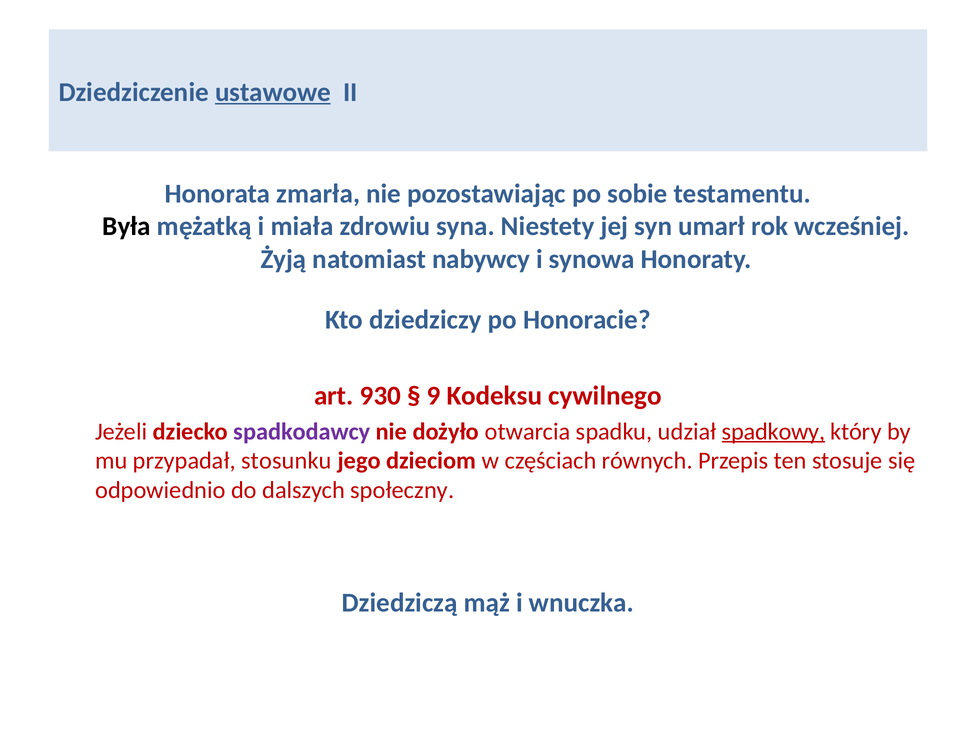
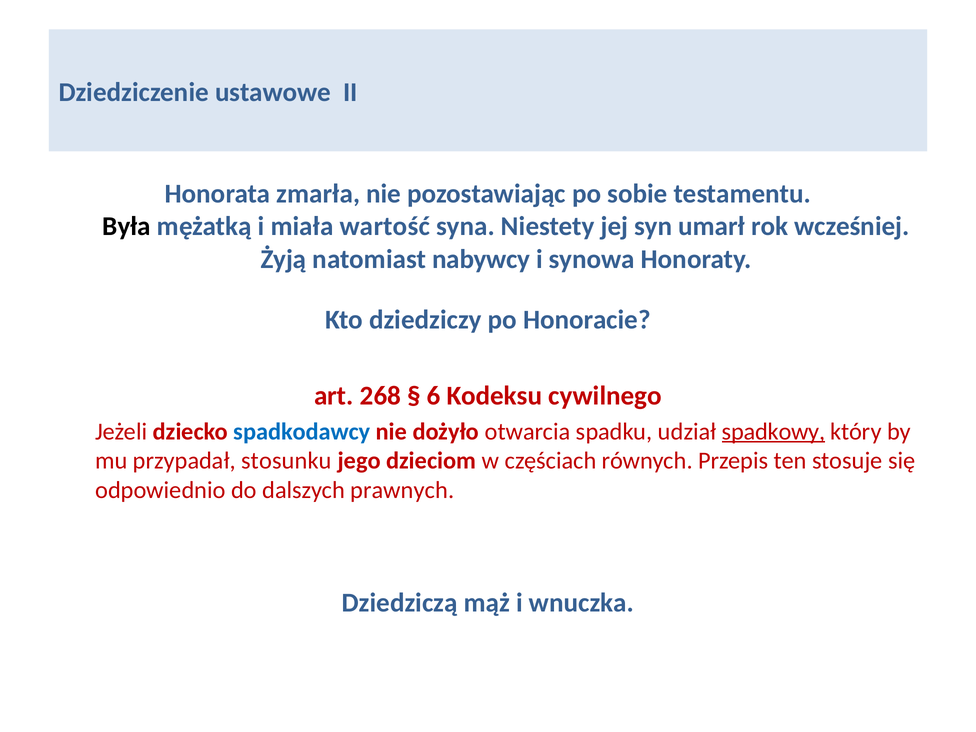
ustawowe underline: present -> none
zdrowiu: zdrowiu -> wartość
930: 930 -> 268
9: 9 -> 6
spadkodawcy colour: purple -> blue
społeczny: społeczny -> prawnych
